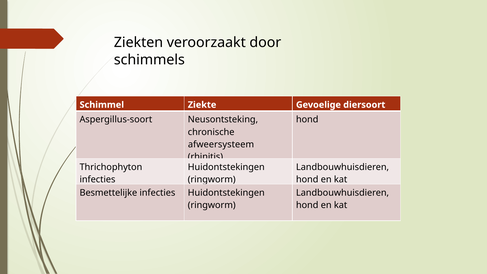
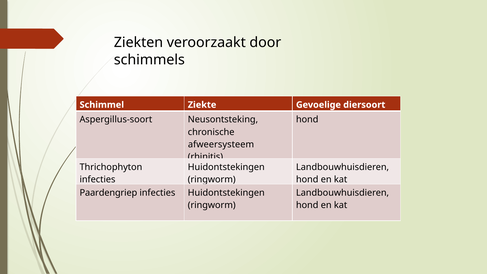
Besmettelijke: Besmettelijke -> Paardengriep
